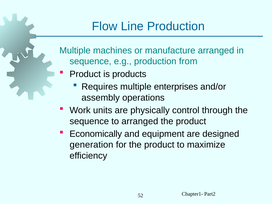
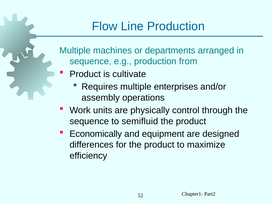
manufacture: manufacture -> departments
products: products -> cultivate
to arranged: arranged -> semifluid
generation: generation -> differences
